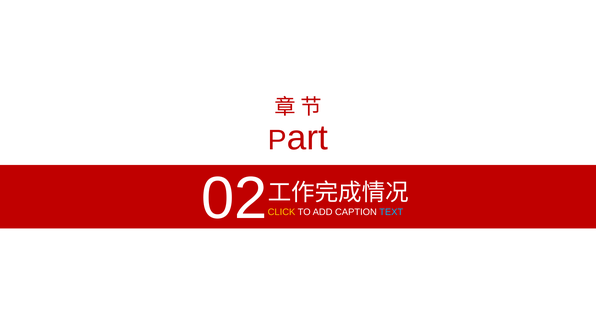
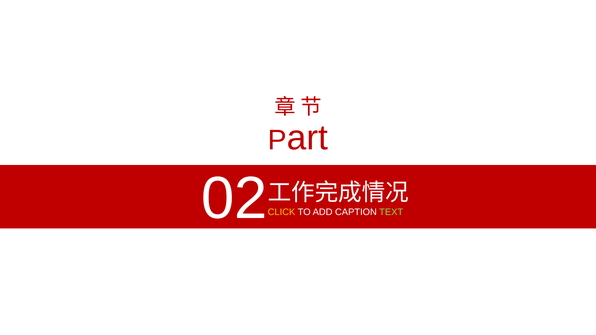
TEXT colour: light blue -> light green
